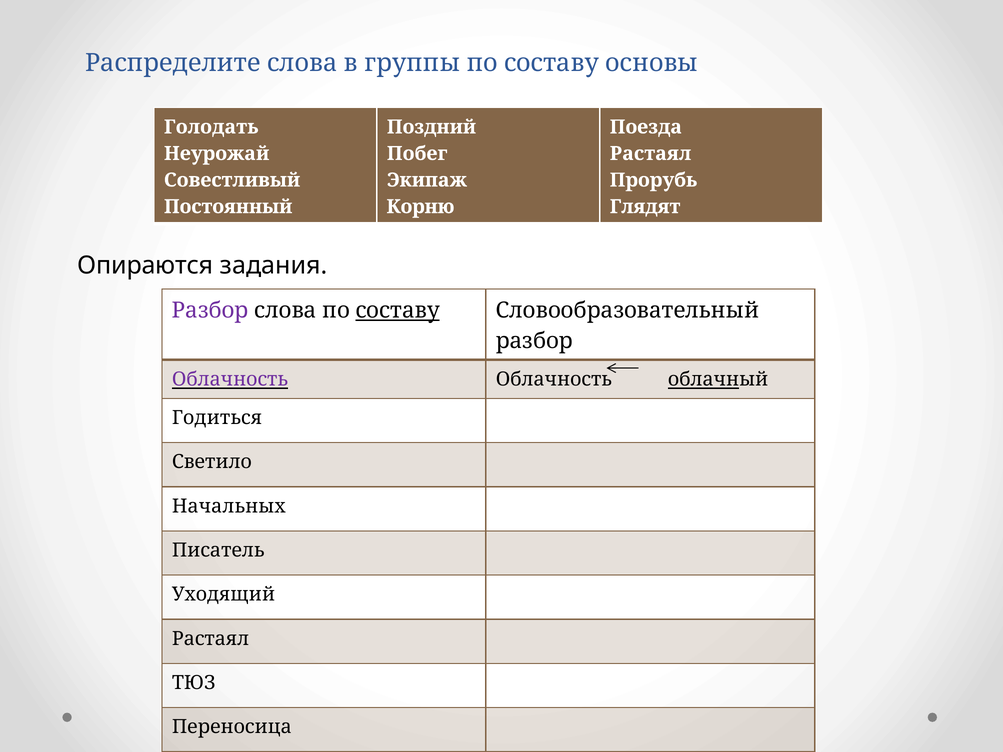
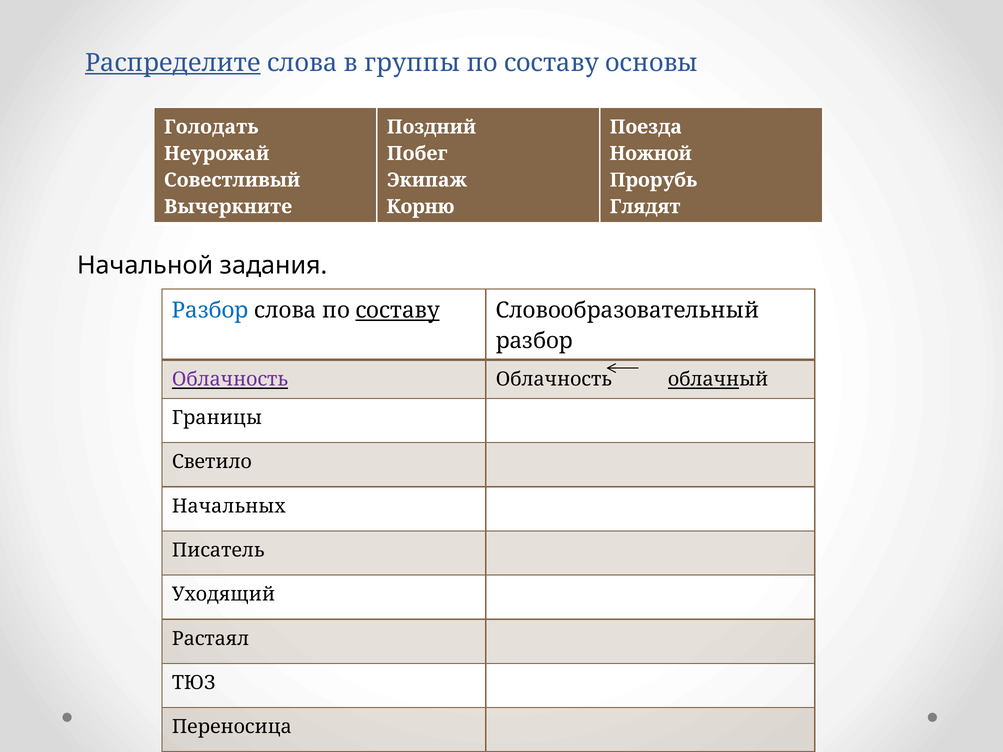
Распределите underline: none -> present
Растаял at (650, 154): Растаял -> Ножной
Постоянный: Постоянный -> Вычеркните
Опираются: Опираются -> Начальной
Разбор at (210, 311) colour: purple -> blue
Годиться: Годиться -> Границы
